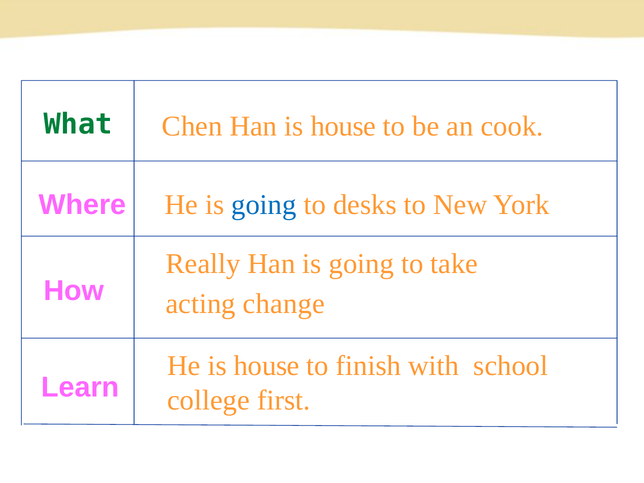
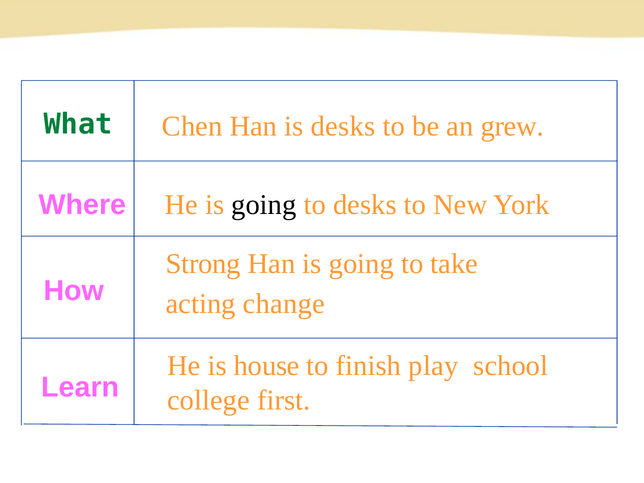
Han is house: house -> desks
cook: cook -> grew
going at (264, 205) colour: blue -> black
Really: Really -> Strong
with: with -> play
